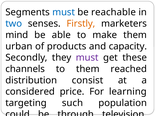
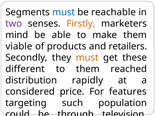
two colour: blue -> purple
urban: urban -> viable
capacity: capacity -> retailers
must at (87, 58) colour: purple -> orange
channels: channels -> different
consist: consist -> rapidly
learning: learning -> features
